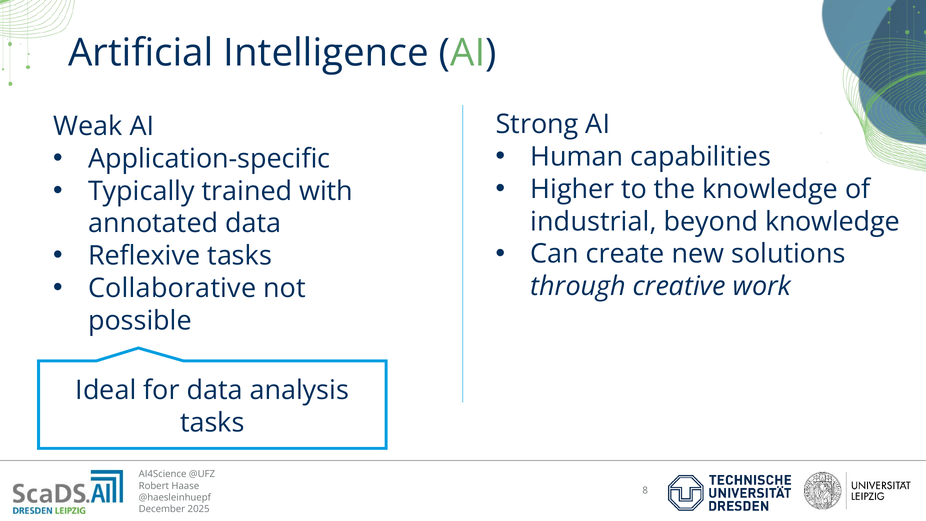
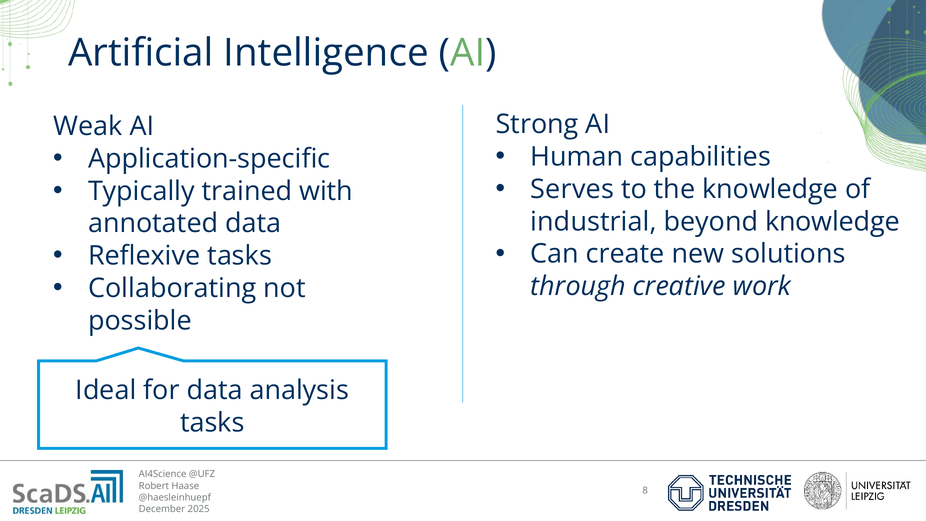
Higher: Higher -> Serves
Collaborative: Collaborative -> Collaborating
